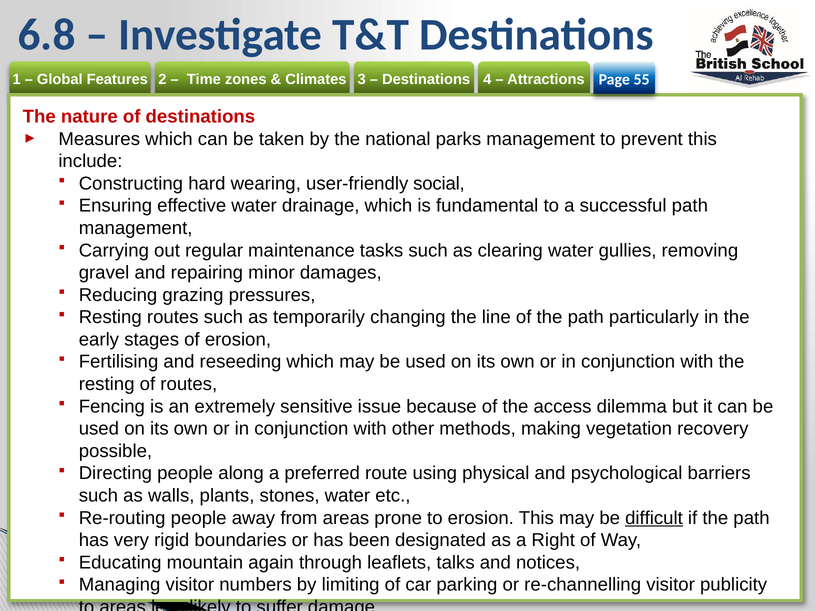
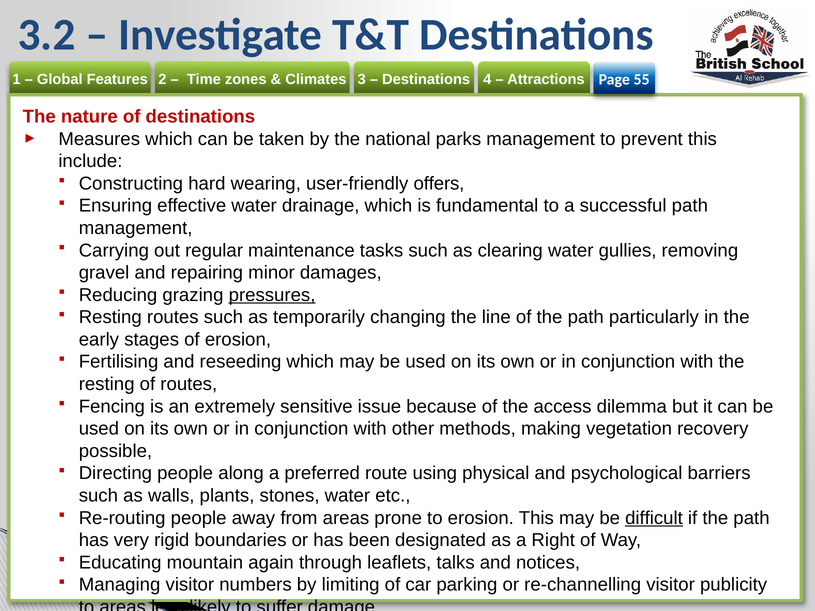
6.8: 6.8 -> 3.2
social: social -> offers
pressures underline: none -> present
